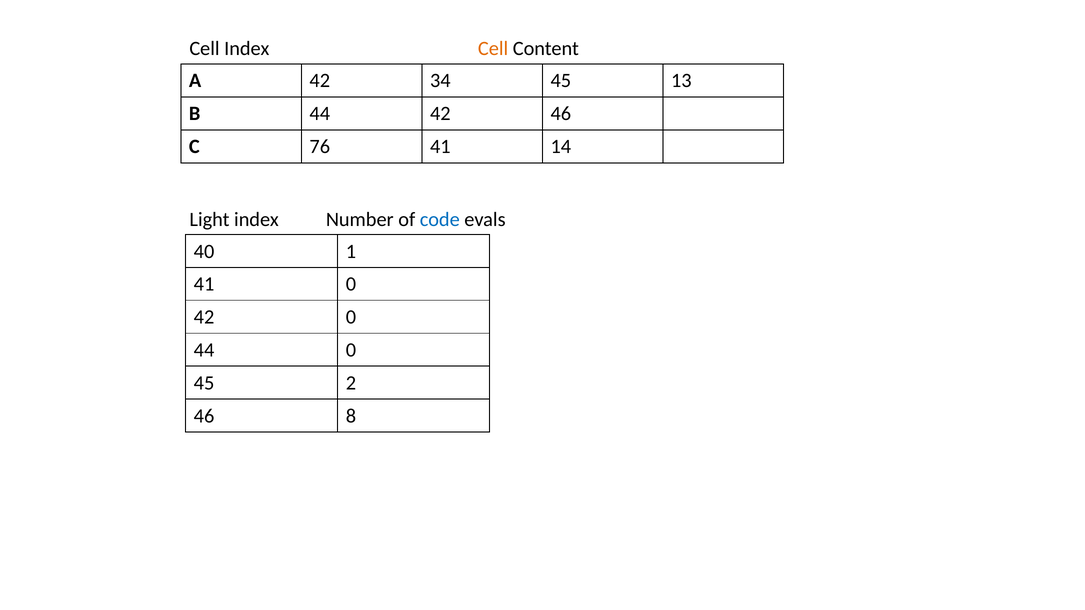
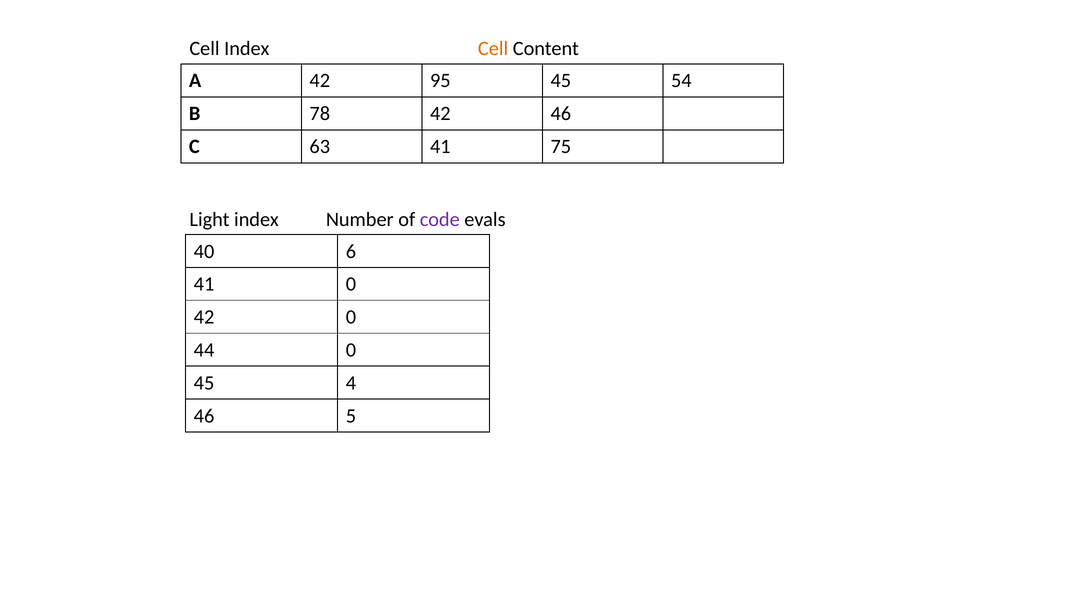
34: 34 -> 95
13: 13 -> 54
B 44: 44 -> 78
76: 76 -> 63
14: 14 -> 75
code colour: blue -> purple
1: 1 -> 6
2: 2 -> 4
8: 8 -> 5
